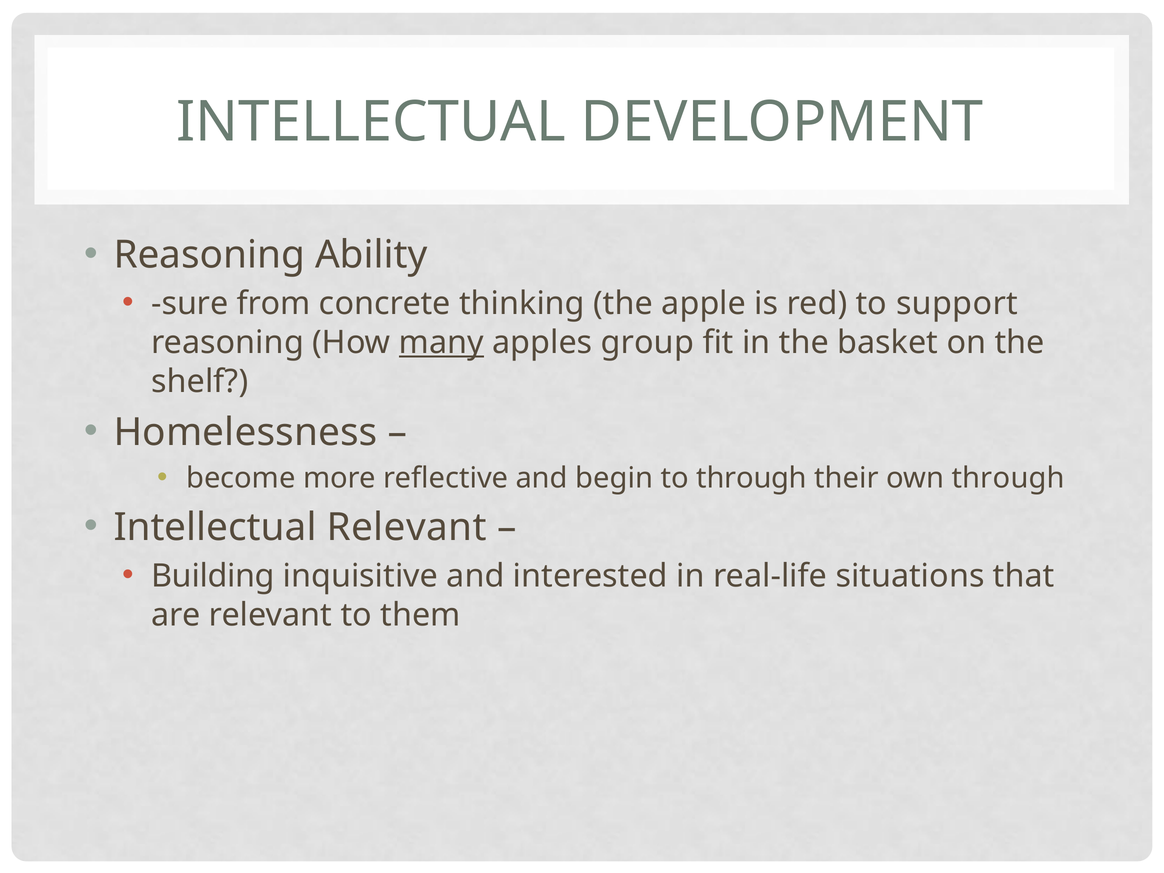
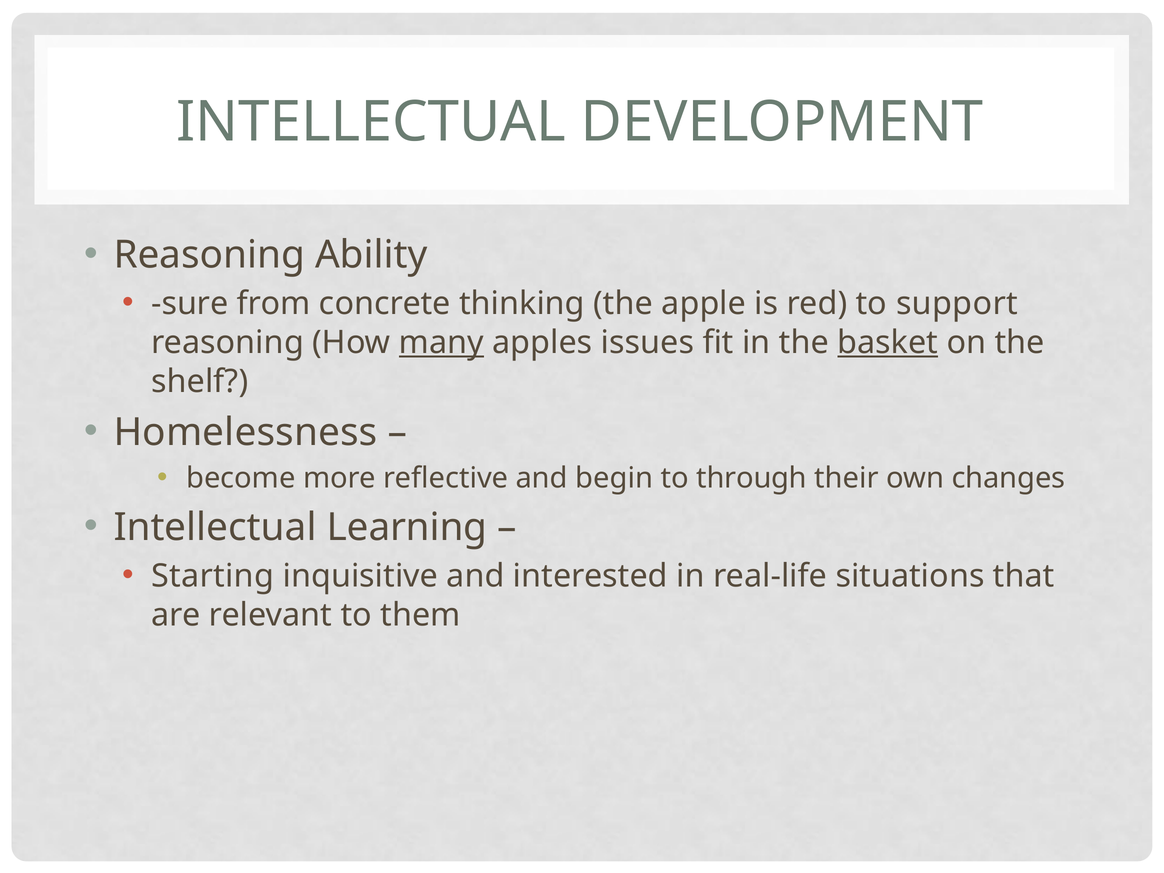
group: group -> issues
basket underline: none -> present
own through: through -> changes
Intellectual Relevant: Relevant -> Learning
Building: Building -> Starting
